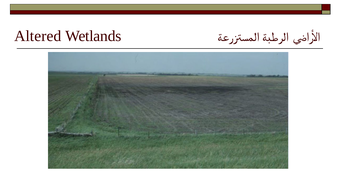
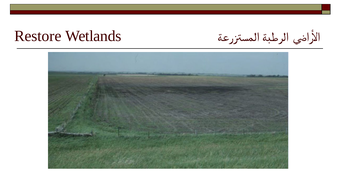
Altered: Altered -> Restore
